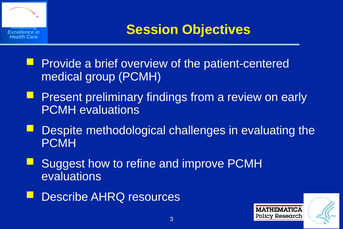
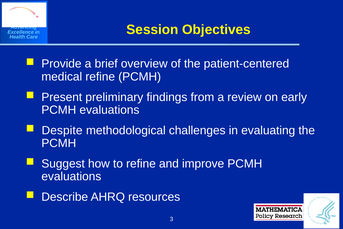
medical group: group -> refine
